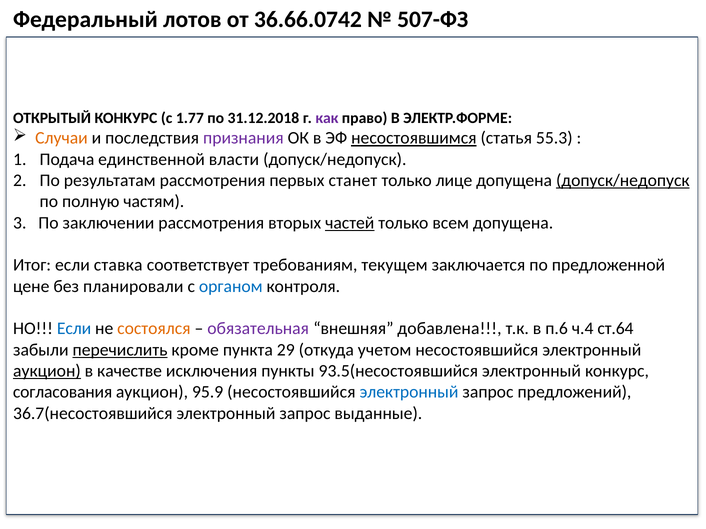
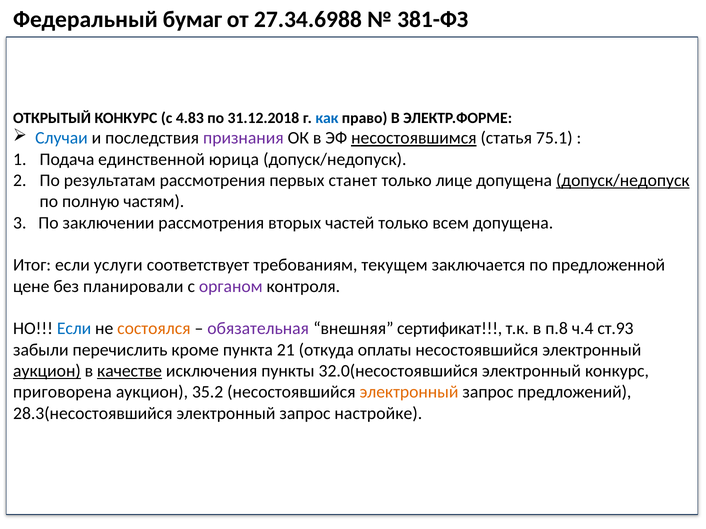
лотов: лотов -> бумаг
36.66.0742: 36.66.0742 -> 27.34.6988
507-ФЗ: 507-ФЗ -> 381-ФЗ
1.77: 1.77 -> 4.83
как colour: purple -> blue
Случаи colour: orange -> blue
55.3: 55.3 -> 75.1
власти: власти -> юрица
частей underline: present -> none
ставка: ставка -> услуги
органом colour: blue -> purple
добавлена: добавлена -> сертификат
п.6: п.6 -> п.8
ст.64: ст.64 -> ст.93
перечислить underline: present -> none
29: 29 -> 21
учетом: учетом -> оплаты
качестве underline: none -> present
93.5(несостоявшийся: 93.5(несостоявшийся -> 32.0(несостоявшийся
согласования: согласования -> приговорена
95.9: 95.9 -> 35.2
электронный at (409, 392) colour: blue -> orange
36.7(несостоявшийся: 36.7(несостоявшийся -> 28.3(несостоявшийся
выданные: выданные -> настройке
